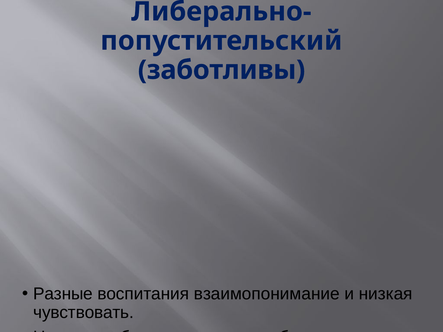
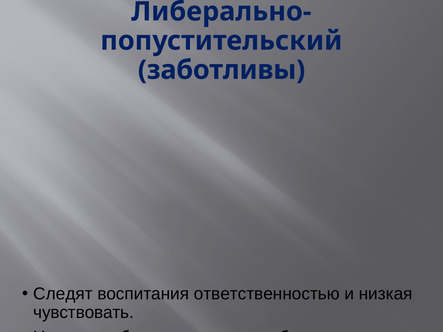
Разные: Разные -> Следят
взаимопонимание: взаимопонимание -> ответственностью
